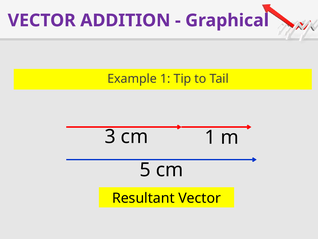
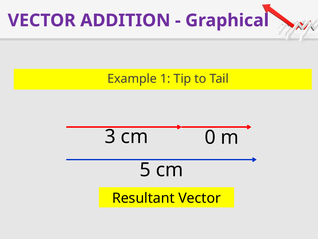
cm 1: 1 -> 0
